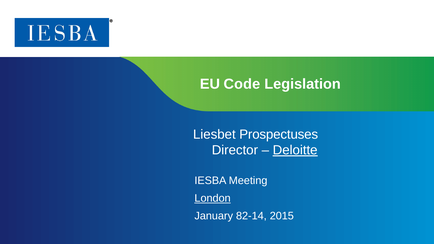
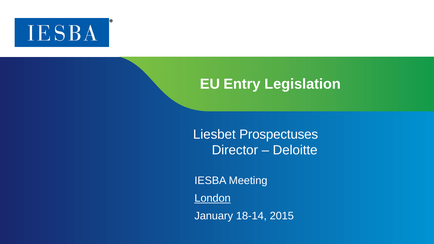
Code: Code -> Entry
Deloitte underline: present -> none
82-14: 82-14 -> 18-14
